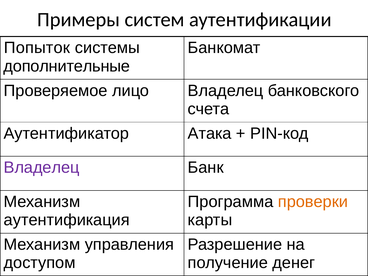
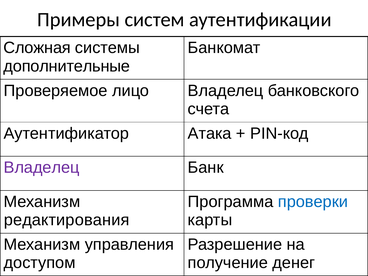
Попыток: Попыток -> Сложная
проверки colour: orange -> blue
аутентификация: аутентификация -> редактирования
